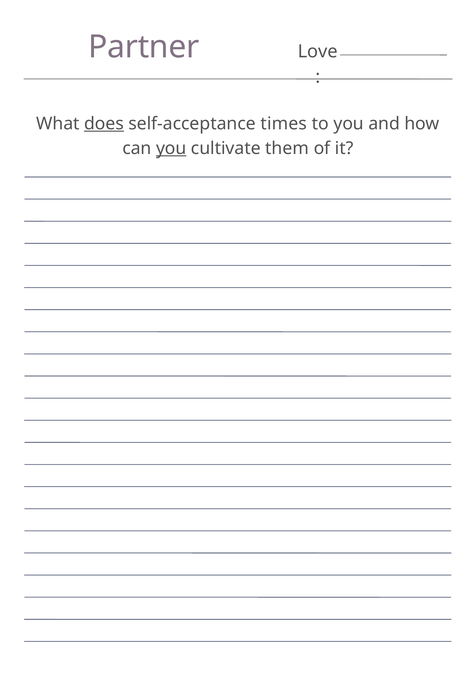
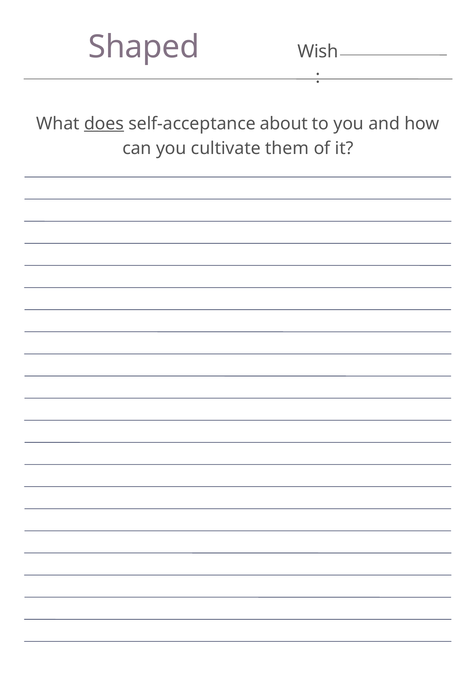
Partner: Partner -> Shaped
Love: Love -> Wish
times: times -> about
you at (171, 148) underline: present -> none
